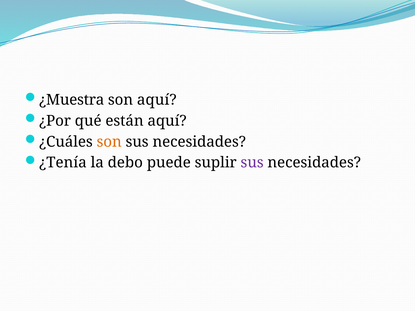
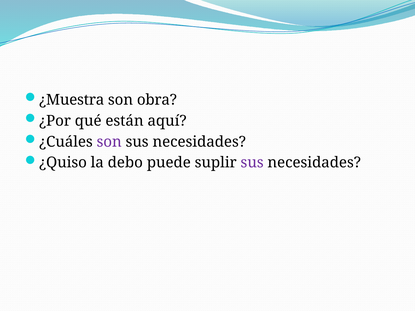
son aquí: aquí -> obra
son at (109, 142) colour: orange -> purple
¿Tenía: ¿Tenía -> ¿Quiso
